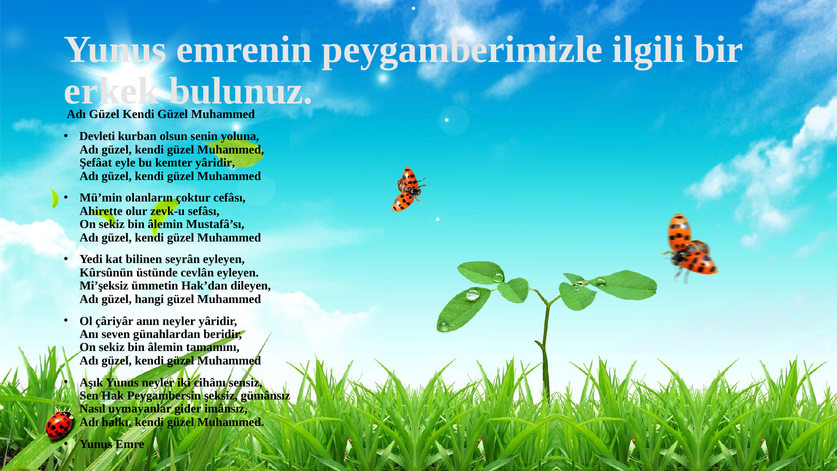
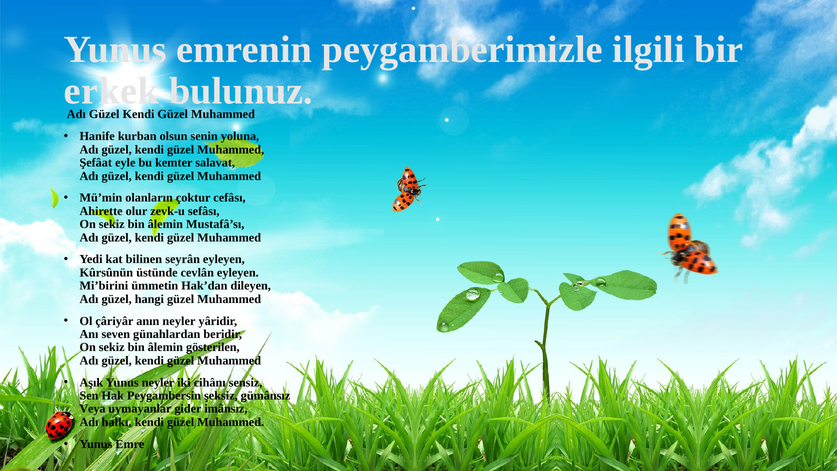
Devleti: Devleti -> Hanife
kemter yâridir: yâridir -> salavat
Mi’şeksiz: Mi’şeksiz -> Mi’birini
tamamını: tamamını -> gösterilen
Nasıl: Nasıl -> Veya
